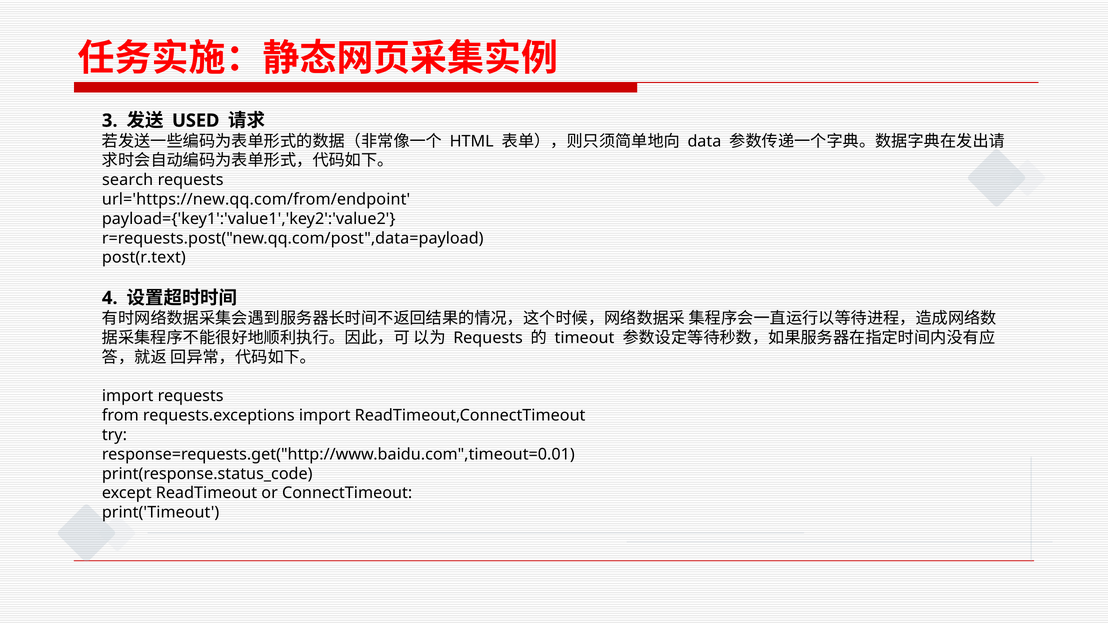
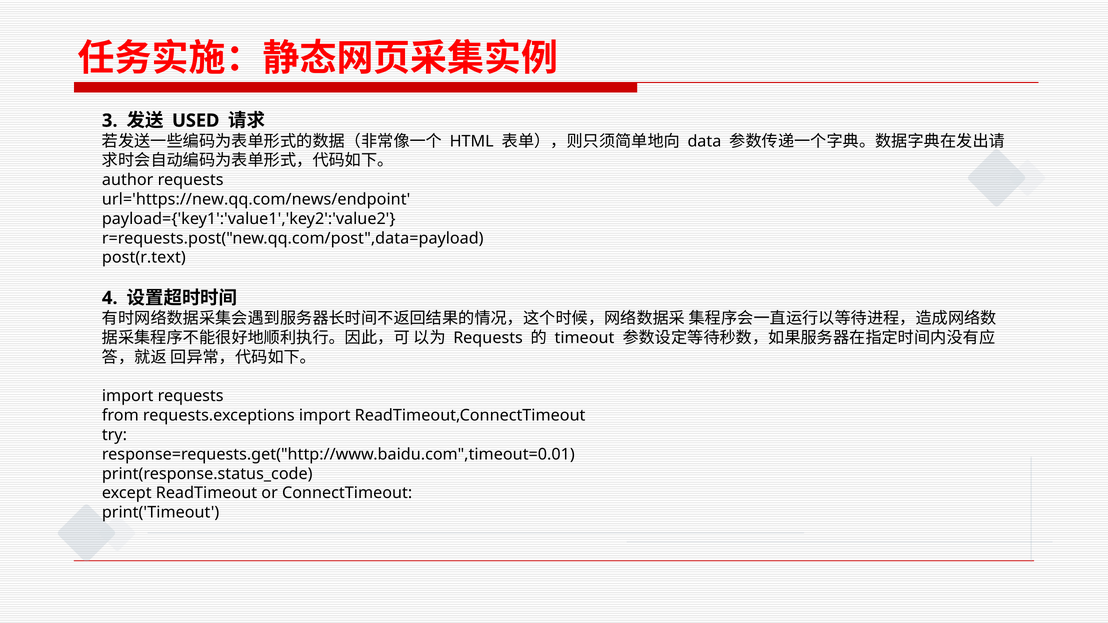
search: search -> author
url='https://new.qq.com/from/endpoint: url='https://new.qq.com/from/endpoint -> url='https://new.qq.com/news/endpoint
